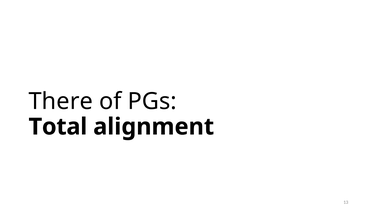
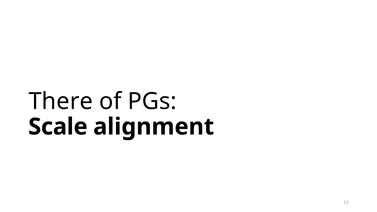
Total: Total -> Scale
